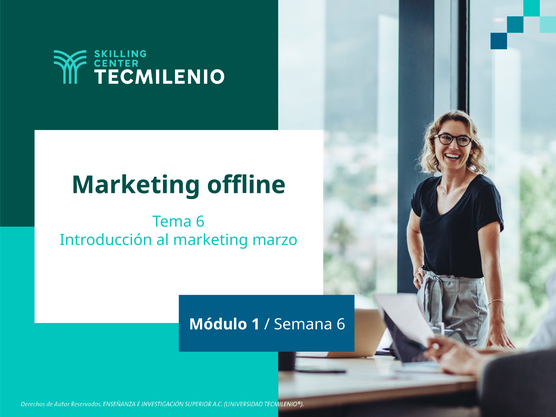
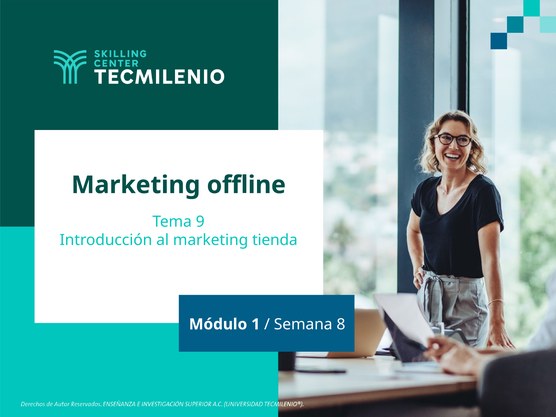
Tema 6: 6 -> 9
marzo: marzo -> tienda
Semana 6: 6 -> 8
